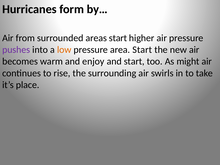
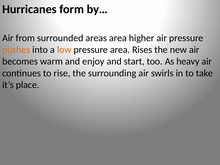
areas start: start -> area
pushes colour: purple -> orange
area Start: Start -> Rises
might: might -> heavy
